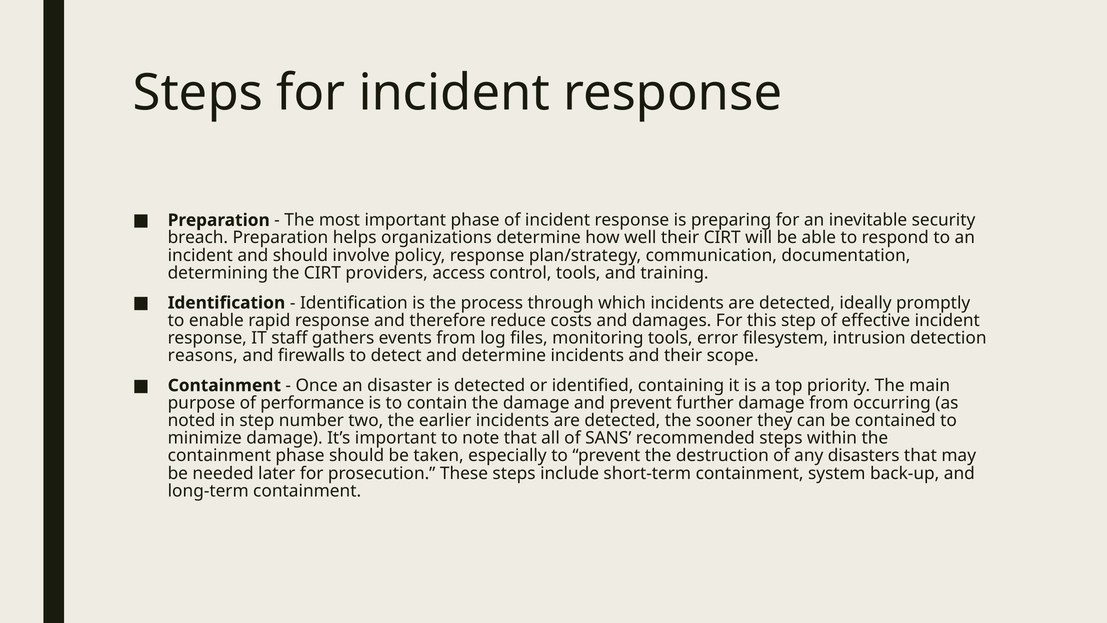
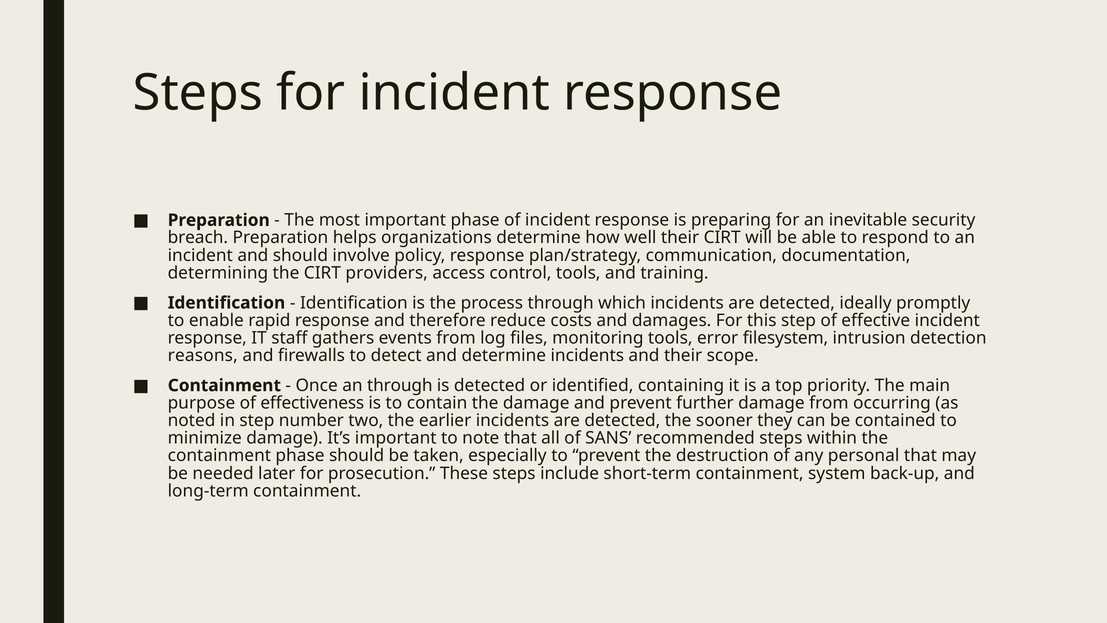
an disaster: disaster -> through
performance: performance -> effectiveness
disasters: disasters -> personal
